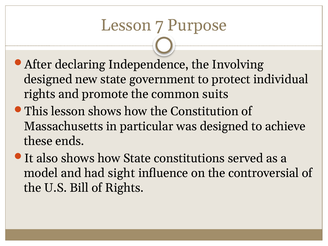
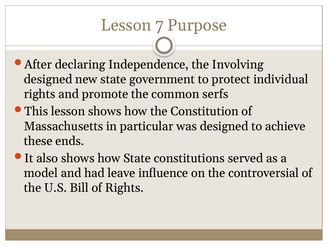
suits: suits -> serfs
sight: sight -> leave
